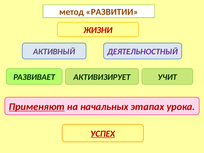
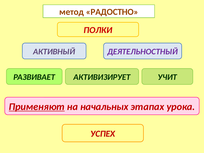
РАЗВИТИИ: РАЗВИТИИ -> РАДОСТНО
ЖИЗНИ: ЖИЗНИ -> ПОЛКИ
УСПЕХ underline: present -> none
